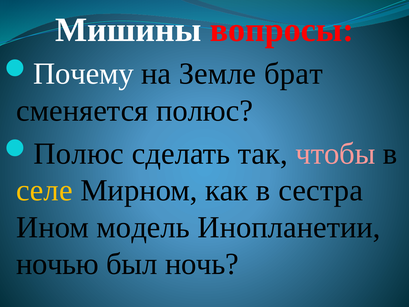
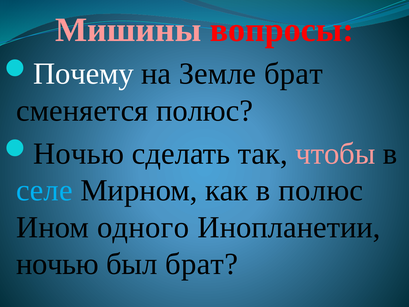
Мишины colour: white -> pink
Полюс at (79, 153): Полюс -> Ночью
селе colour: yellow -> light blue
в сестра: сестра -> полюс
модель: модель -> одного
был ночь: ночь -> брат
